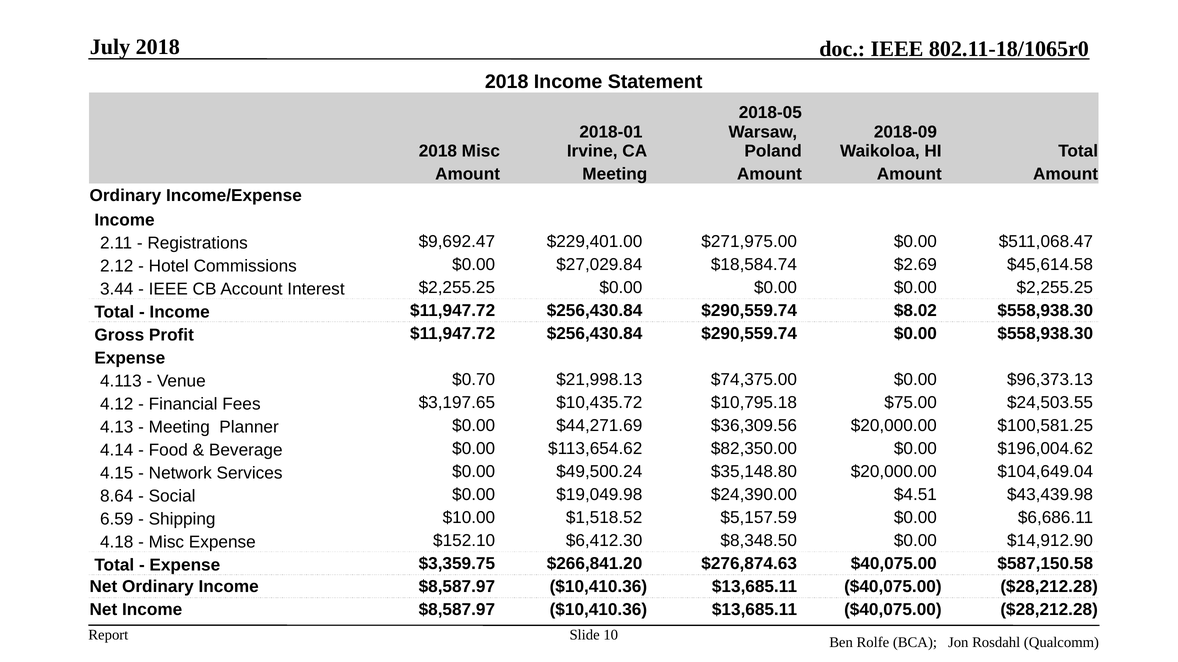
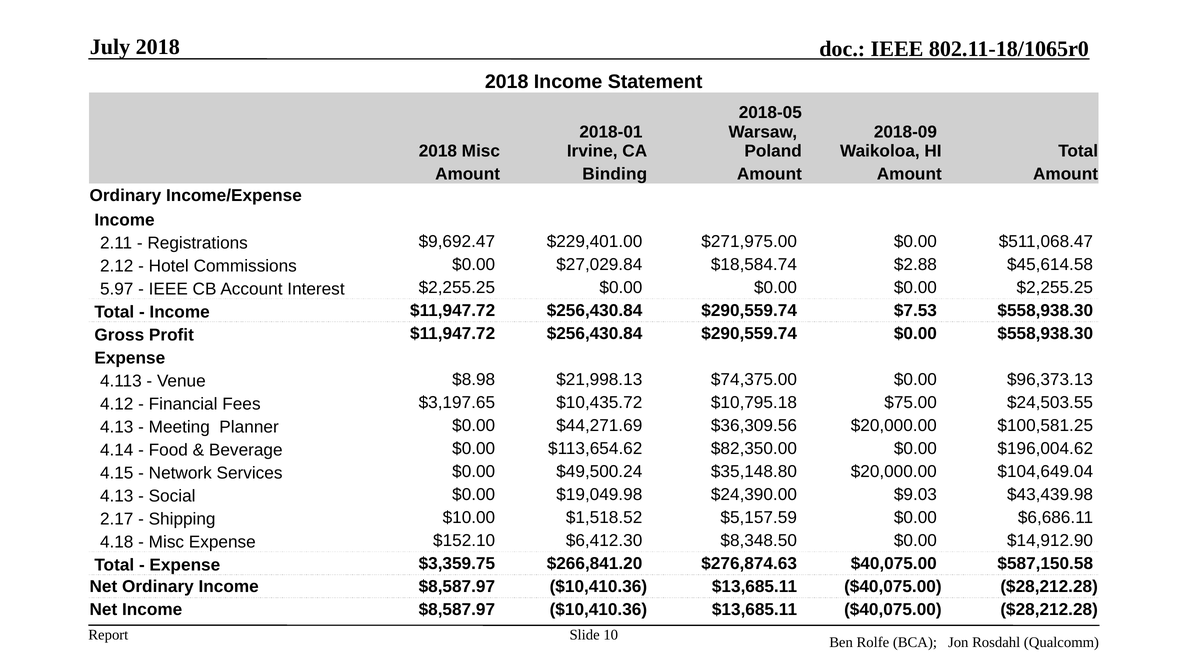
Amount Meeting: Meeting -> Binding
$2.69: $2.69 -> $2.88
3.44: 3.44 -> 5.97
$8.02: $8.02 -> $7.53
$0.70: $0.70 -> $8.98
8.64 at (117, 497): 8.64 -> 4.13
$4.51: $4.51 -> $9.03
6.59: 6.59 -> 2.17
